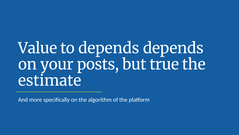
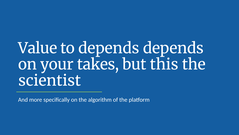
posts: posts -> takes
true: true -> this
estimate: estimate -> scientist
